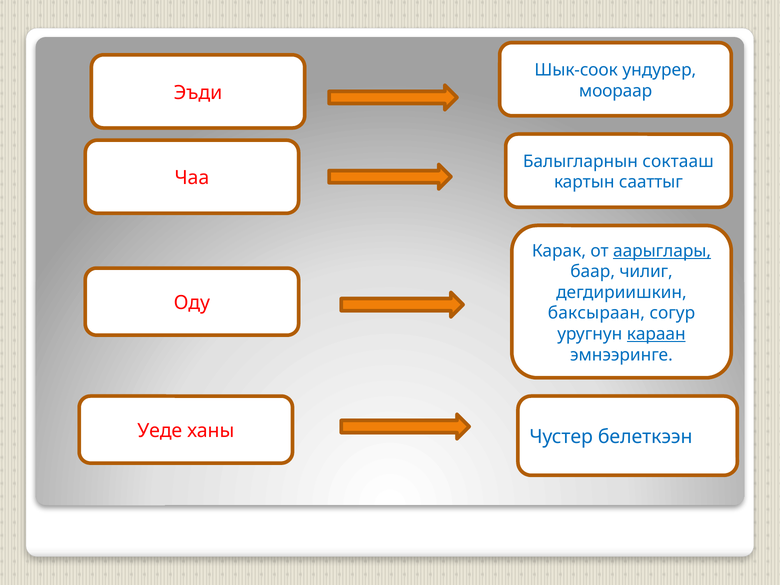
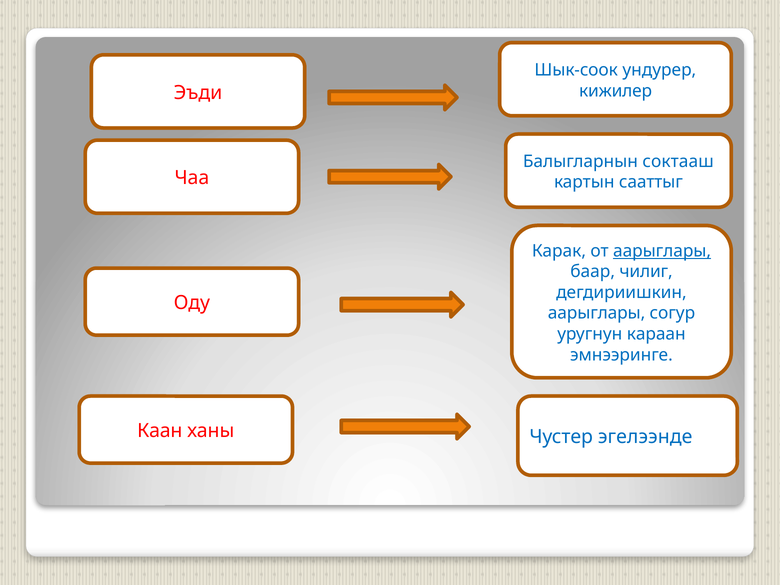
моораар: моораар -> кижилер
баксыраан at (596, 313): баксыраан -> аарыглары
караан underline: present -> none
Уеде: Уеде -> Каан
белеткээн: белеткээн -> эгелээнде
